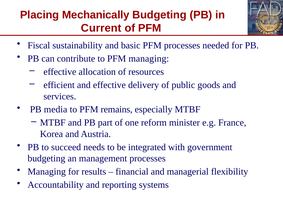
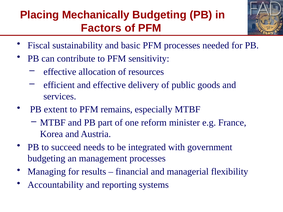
Current: Current -> Factors
PFM managing: managing -> sensitivity
media: media -> extent
